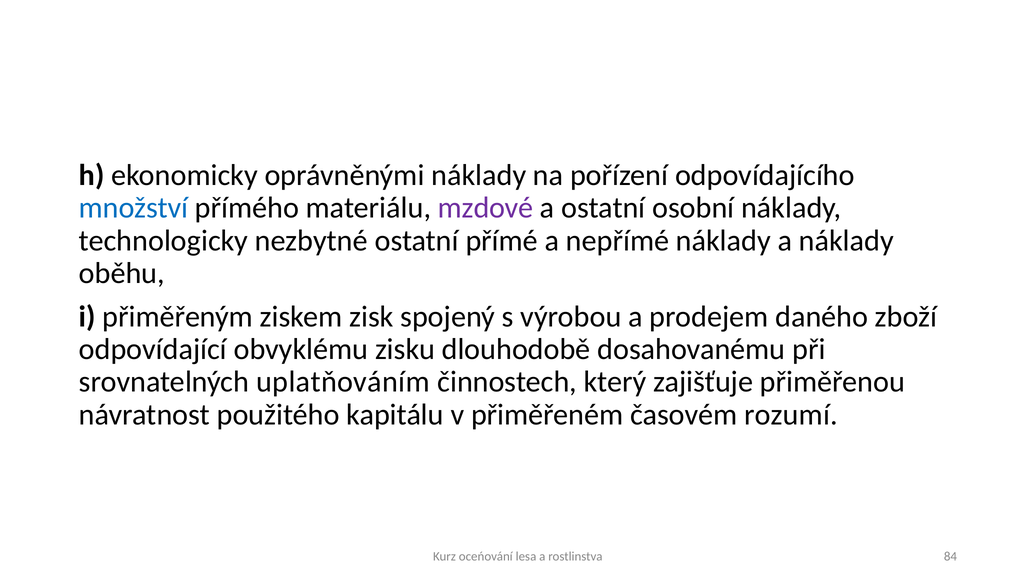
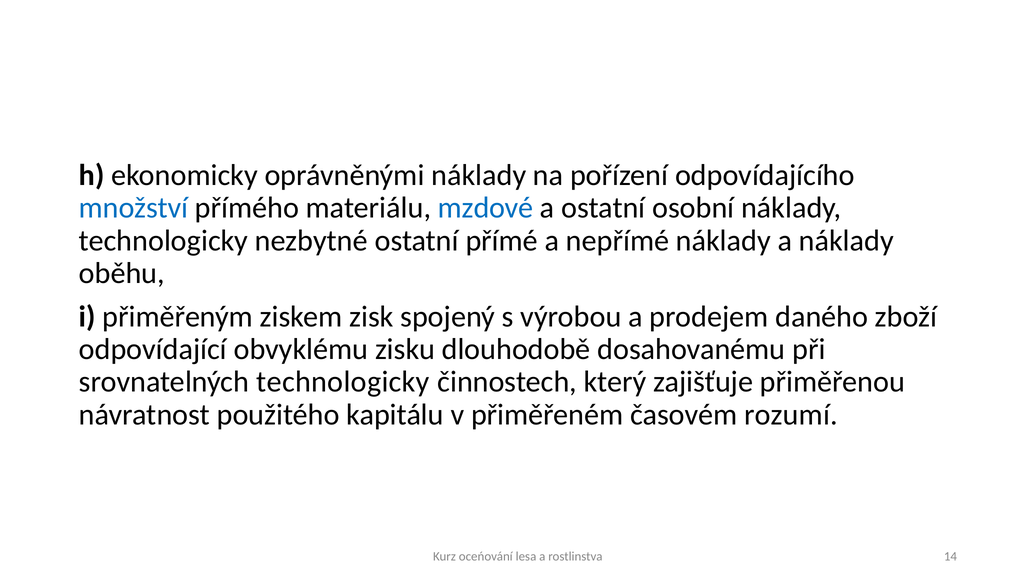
mzdové colour: purple -> blue
srovnatelných uplatňováním: uplatňováním -> technologicky
84: 84 -> 14
